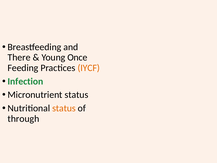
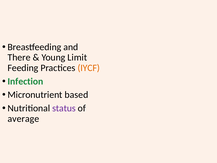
Once: Once -> Limit
Micronutrient status: status -> based
status at (64, 108) colour: orange -> purple
through: through -> average
